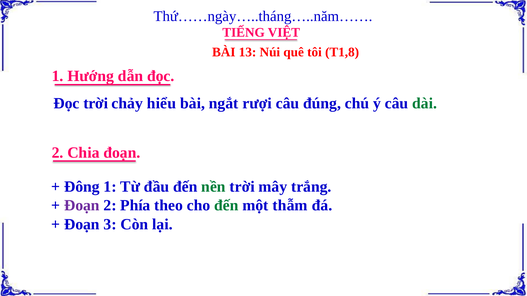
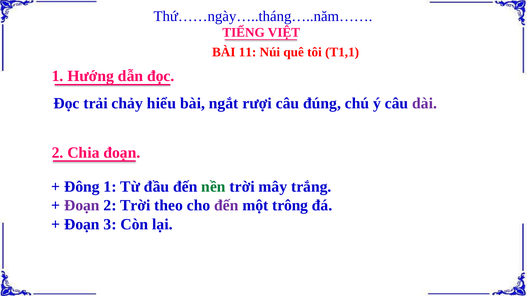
13: 13 -> 11
T1,8: T1,8 -> T1,1
Đọc trời: trời -> trải
dài colour: green -> purple
2 Phía: Phía -> Trời
đến at (226, 205) colour: green -> purple
thẫm: thẫm -> trông
